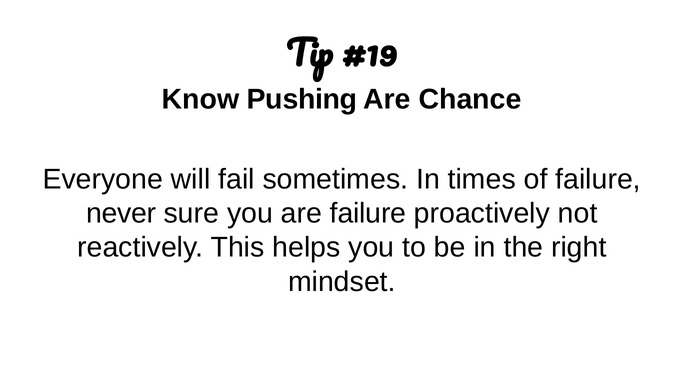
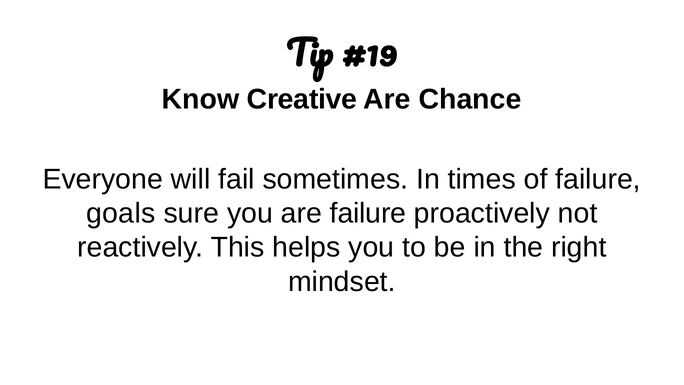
Pushing: Pushing -> Creative
never: never -> goals
